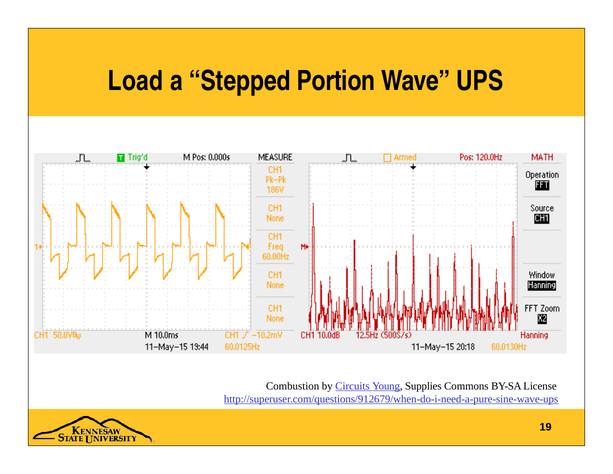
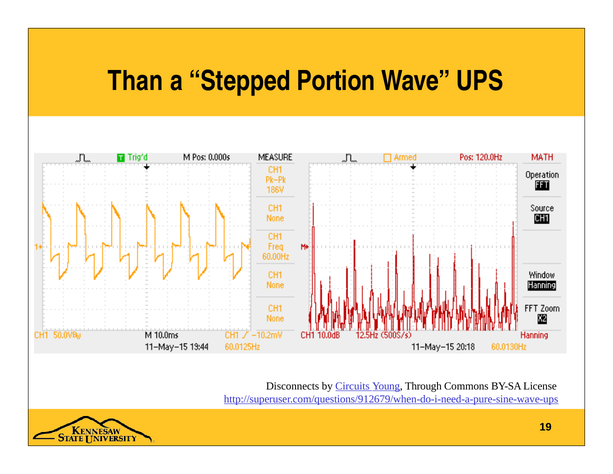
Load: Load -> Than
Combustion: Combustion -> Disconnects
Supplies: Supplies -> Through
